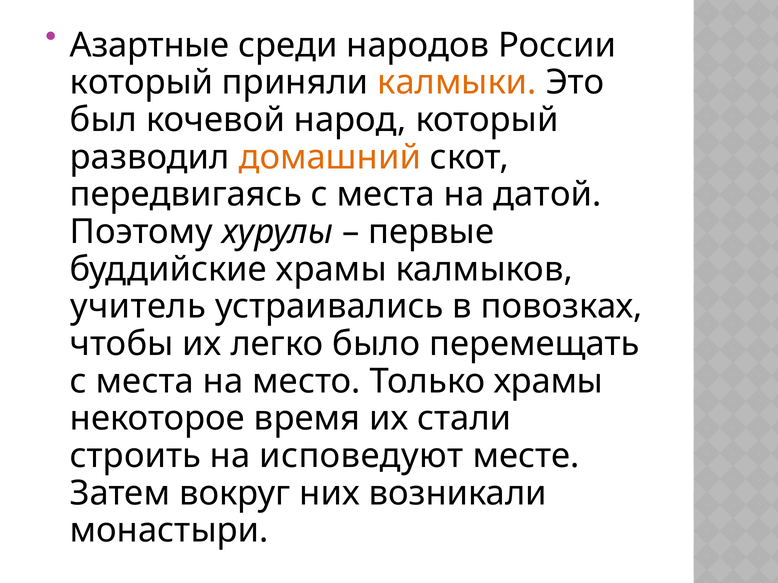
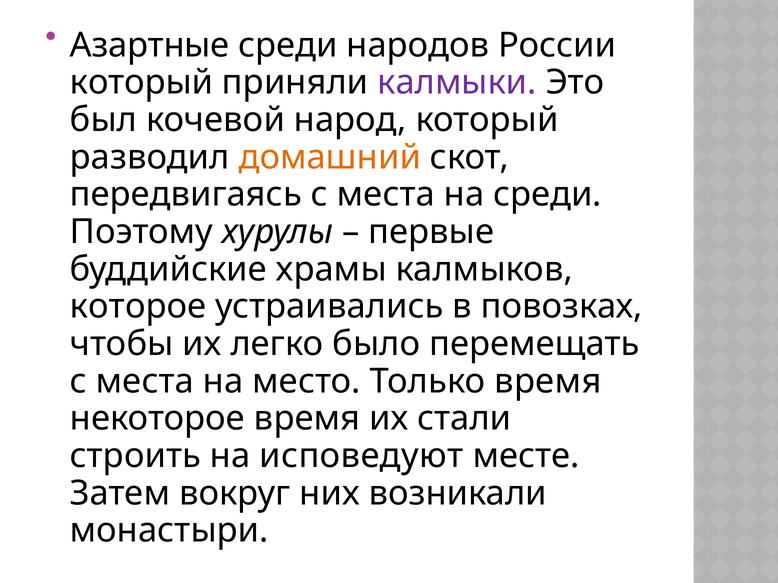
калмыки colour: orange -> purple
на датой: датой -> среди
учитель: учитель -> которое
Только храмы: храмы -> время
